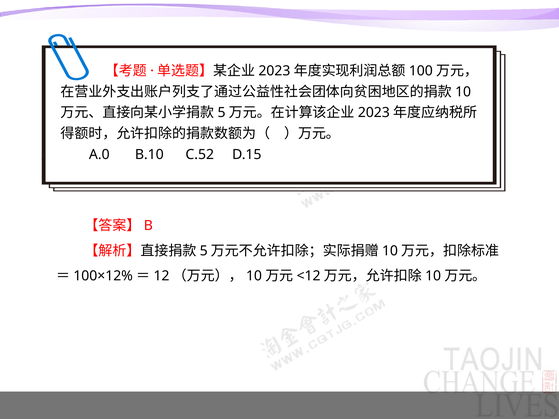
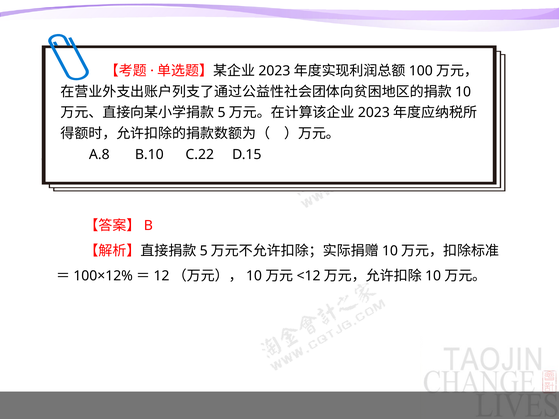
A.0: A.0 -> A.8
C.52: C.52 -> C.22
